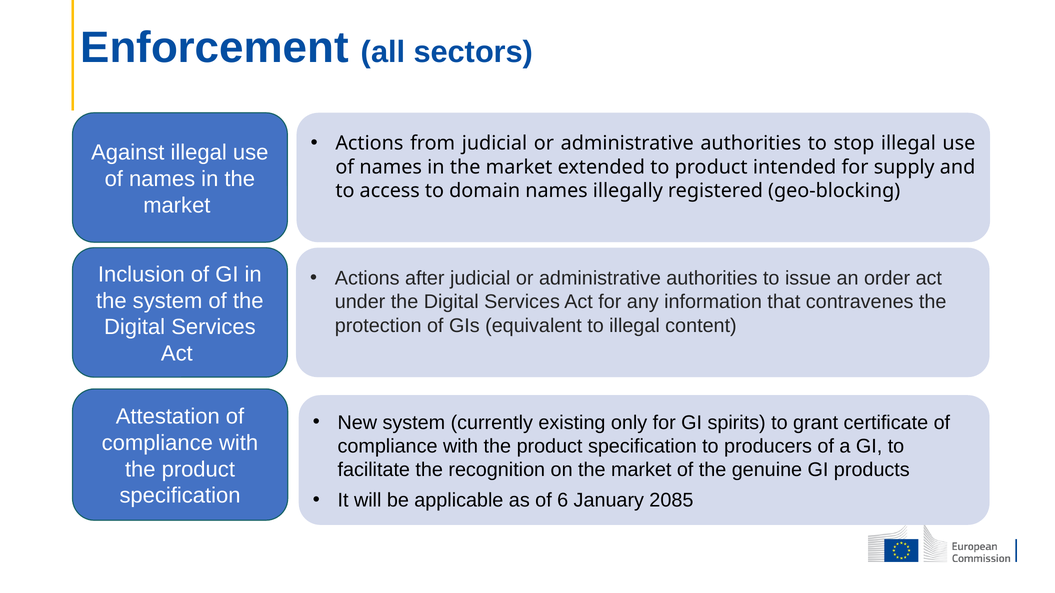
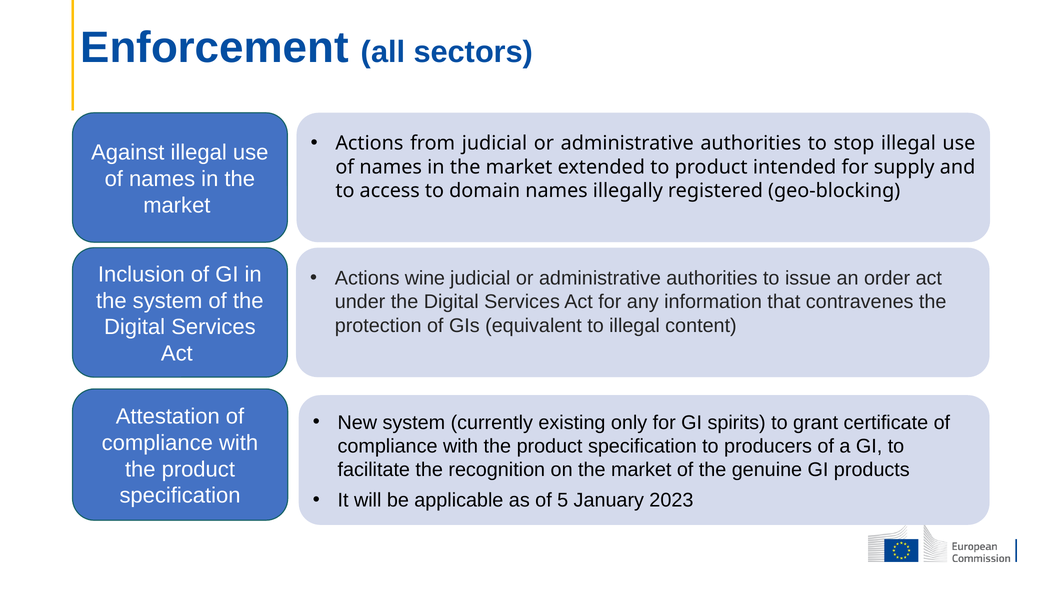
after: after -> wine
6: 6 -> 5
2085: 2085 -> 2023
